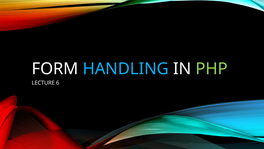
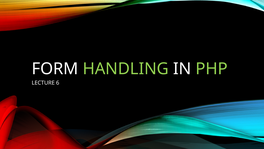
HANDLING colour: light blue -> light green
